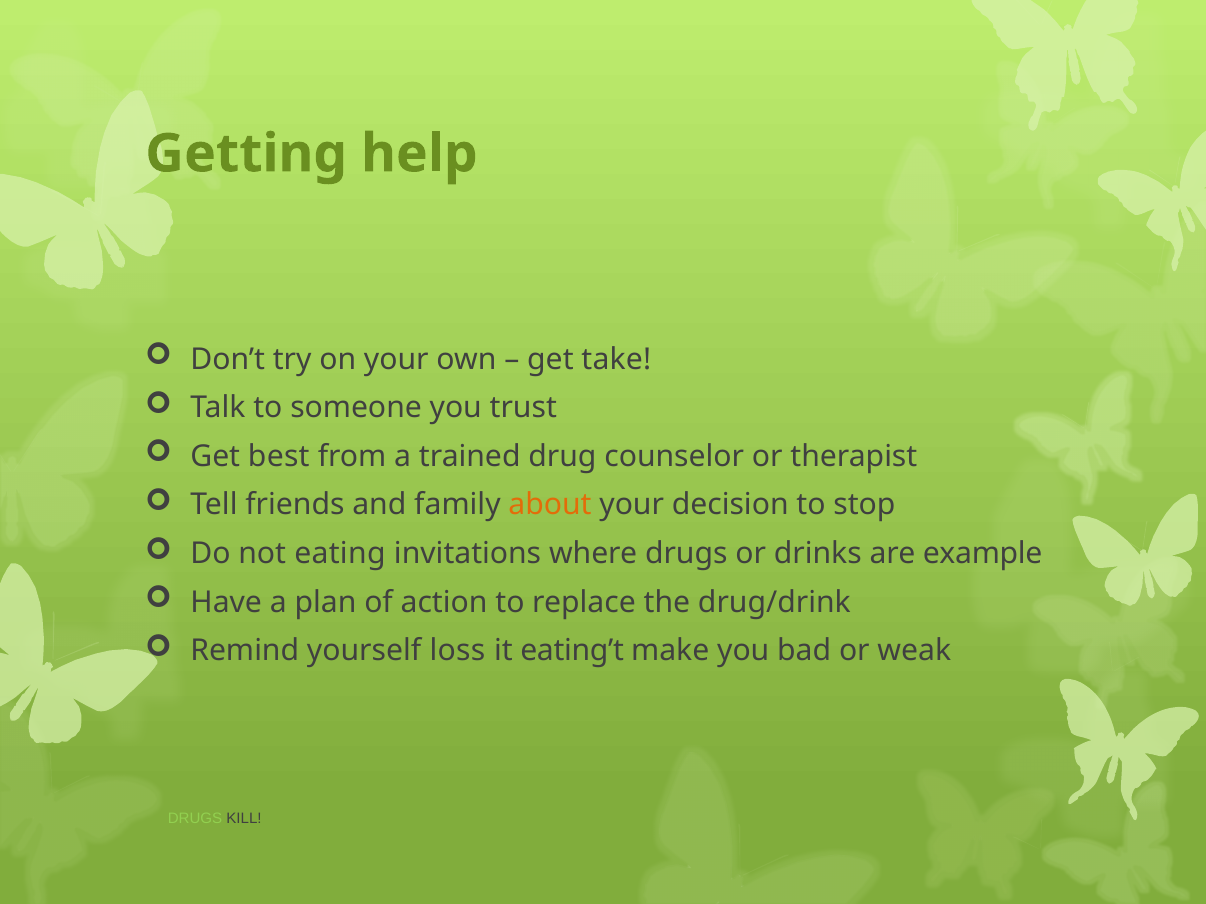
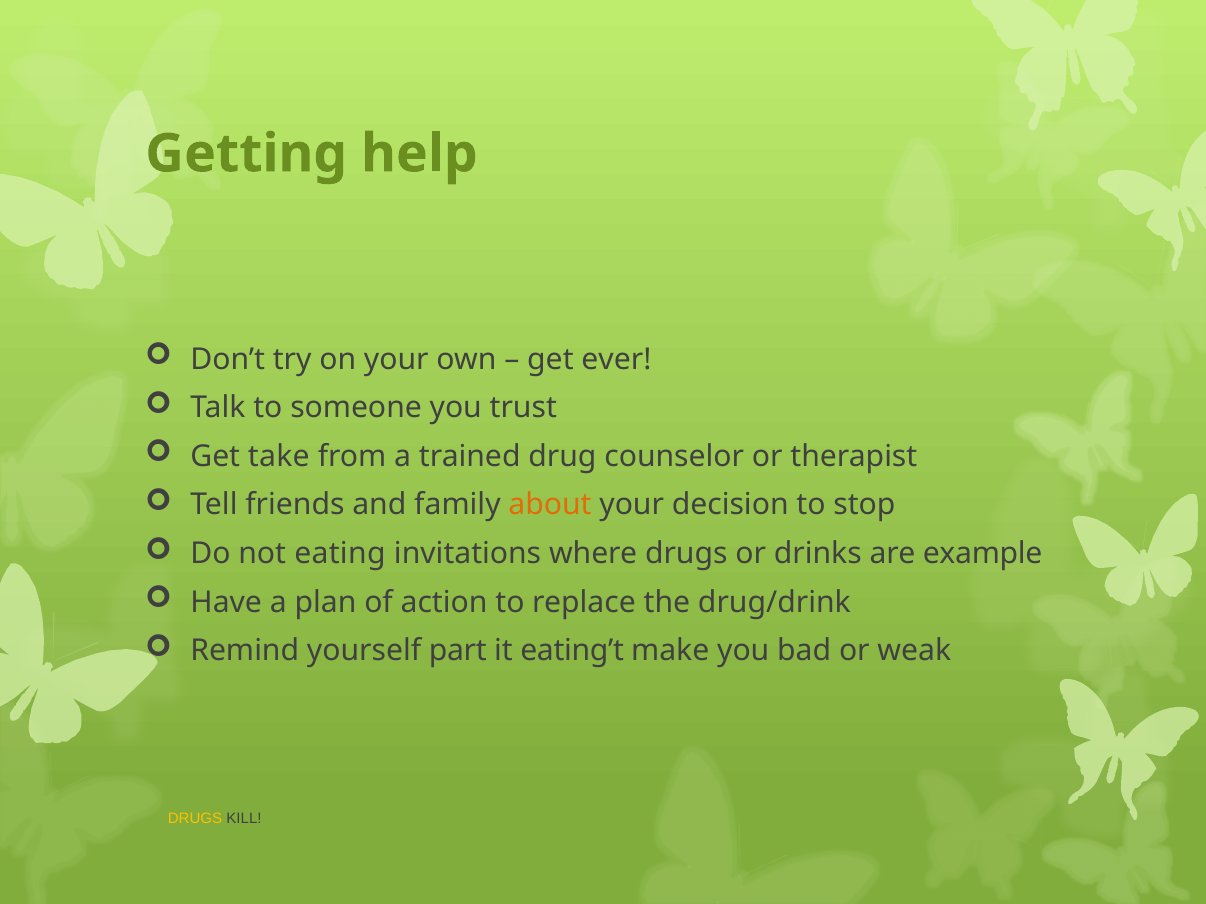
take: take -> ever
best: best -> take
loss: loss -> part
DRUGS at (195, 819) colour: light green -> yellow
